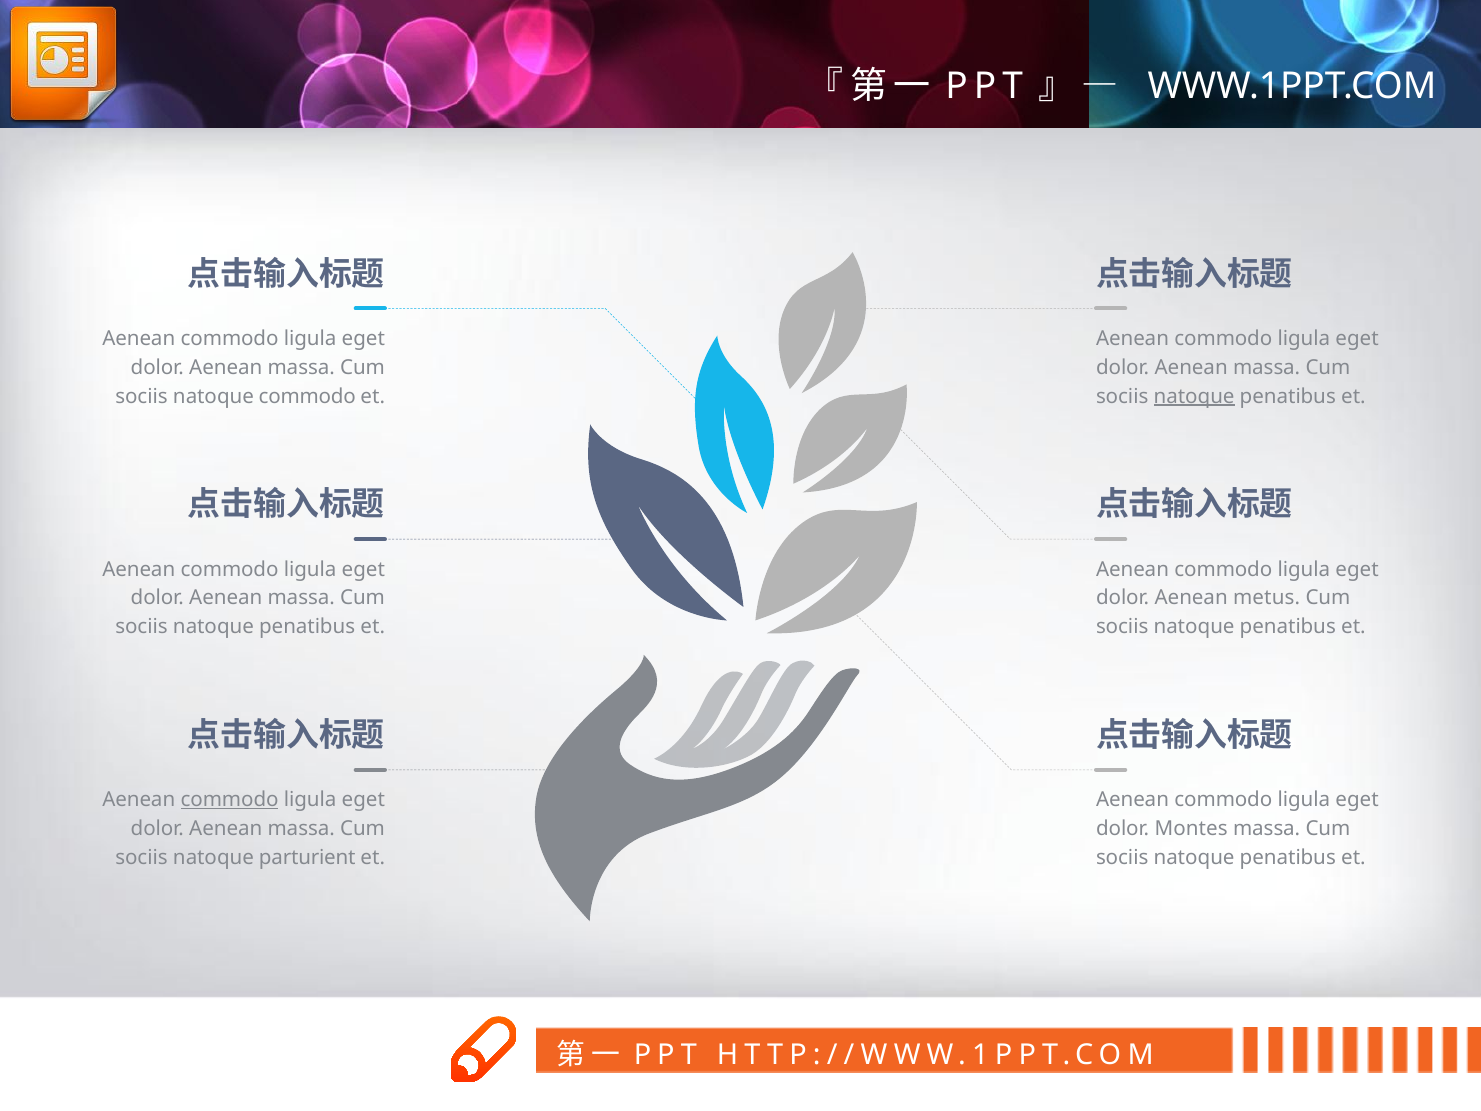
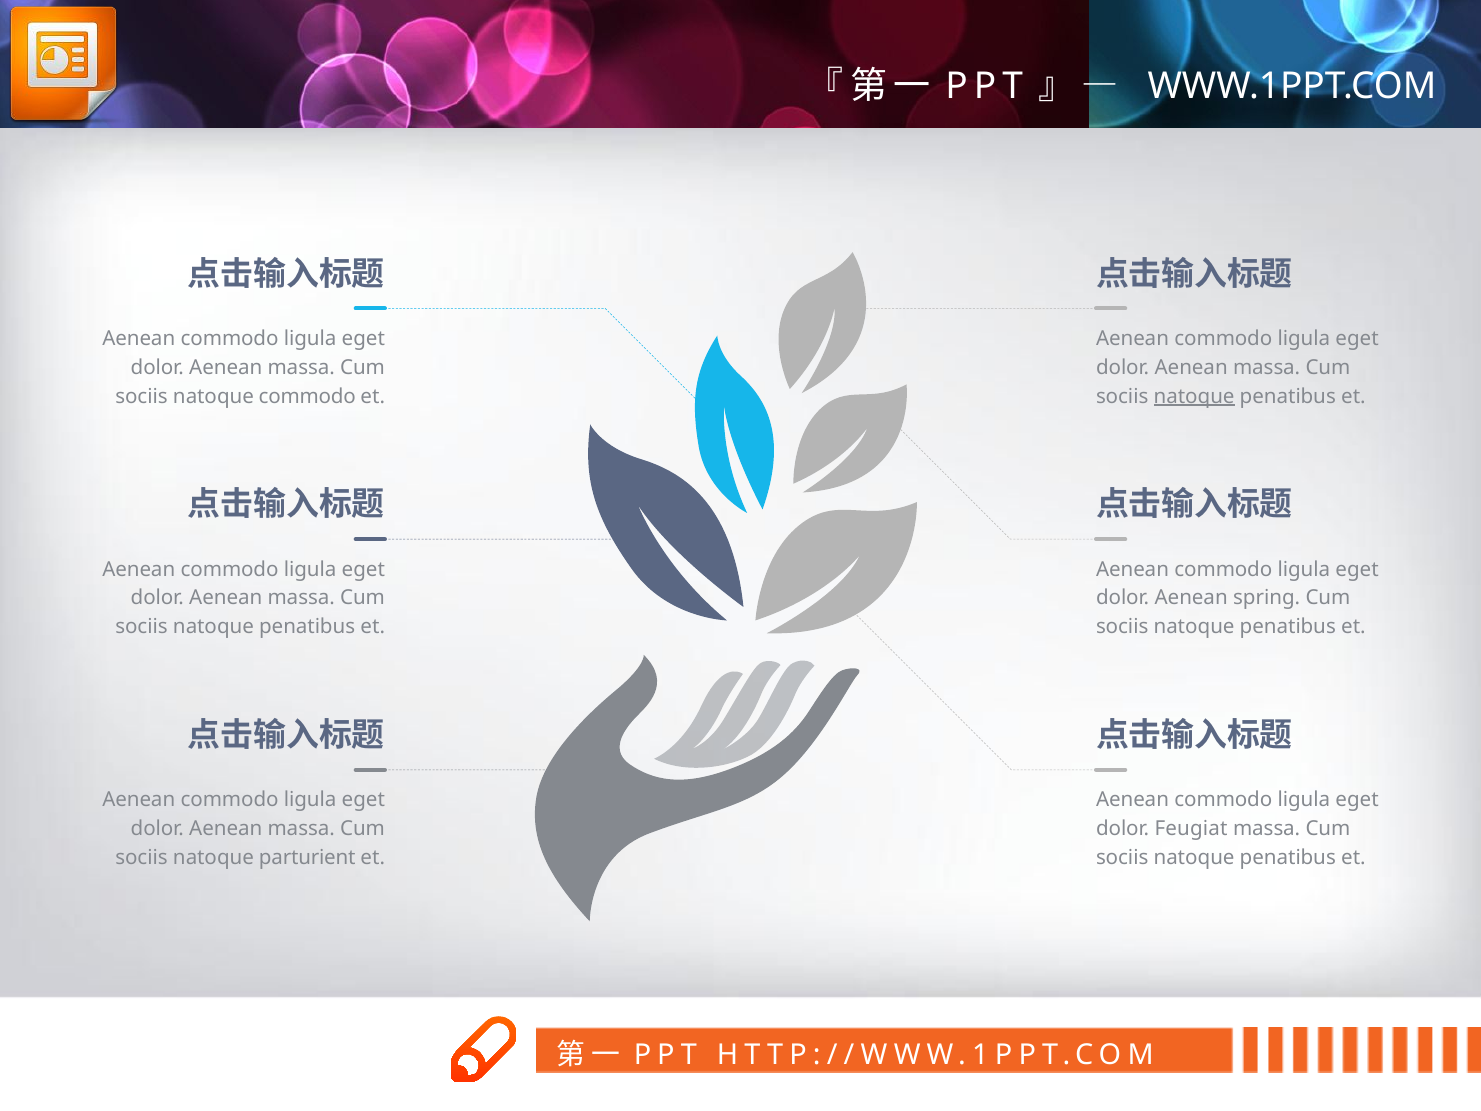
metus: metus -> spring
commodo at (230, 800) underline: present -> none
Montes: Montes -> Feugiat
